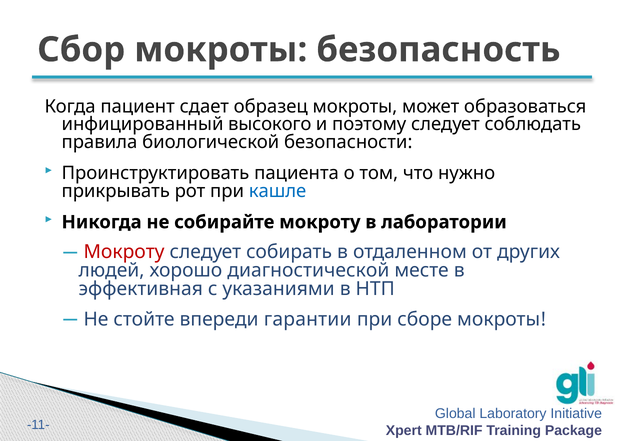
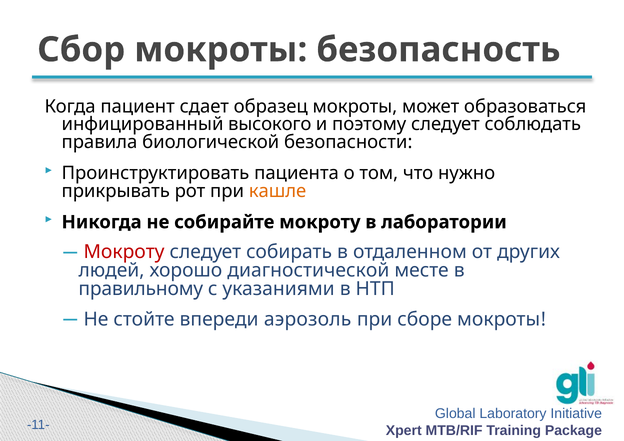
кашле colour: blue -> orange
эффективная: эффективная -> правильному
гарантии: гарантии -> аэрозоль
